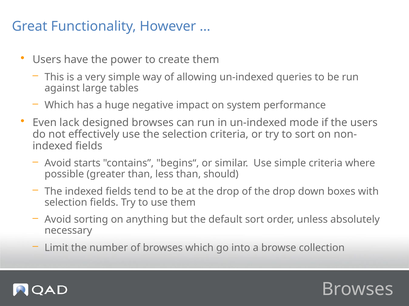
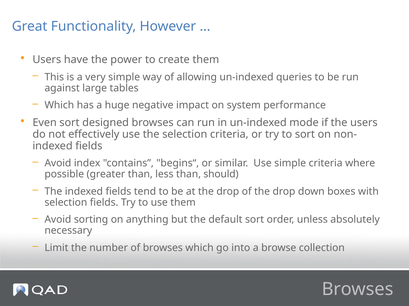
Even lack: lack -> sort
starts: starts -> index
